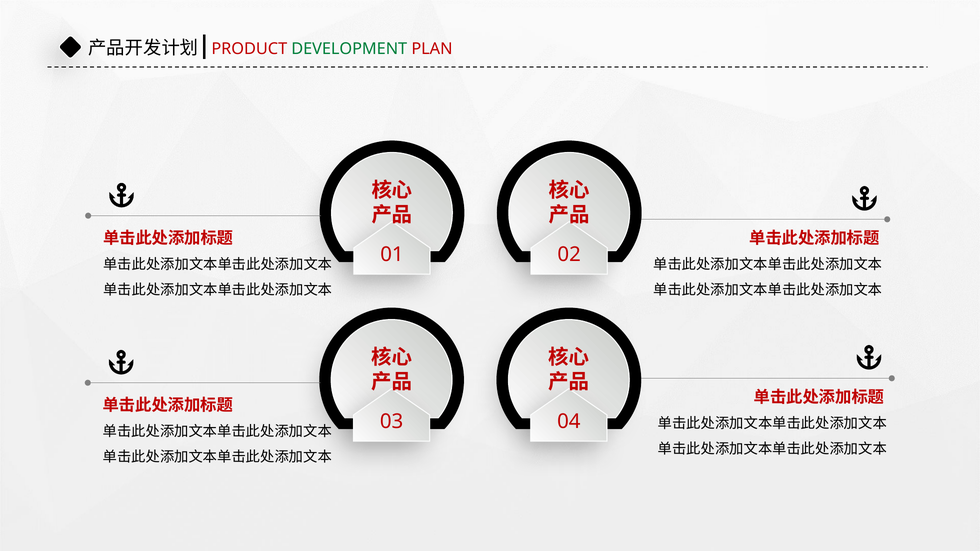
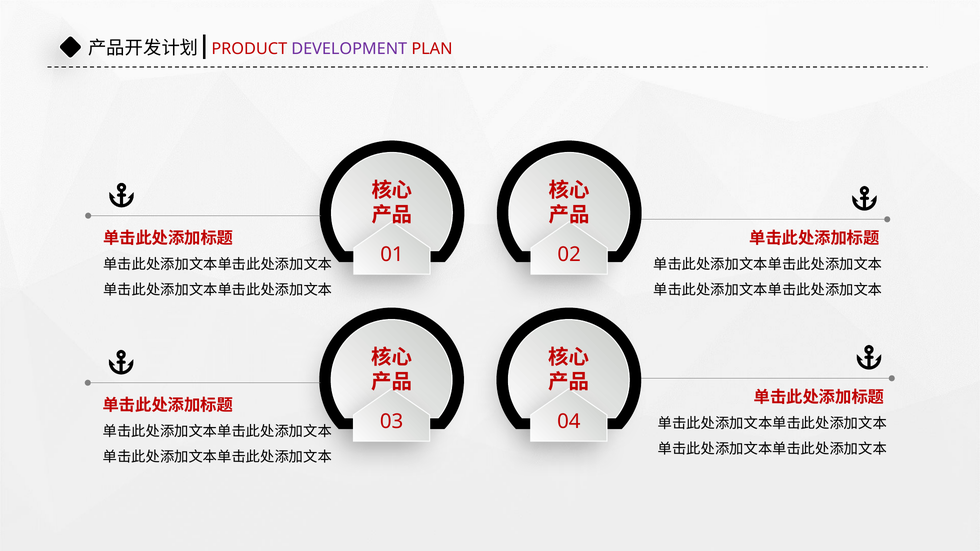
DEVELOPMENT colour: green -> purple
